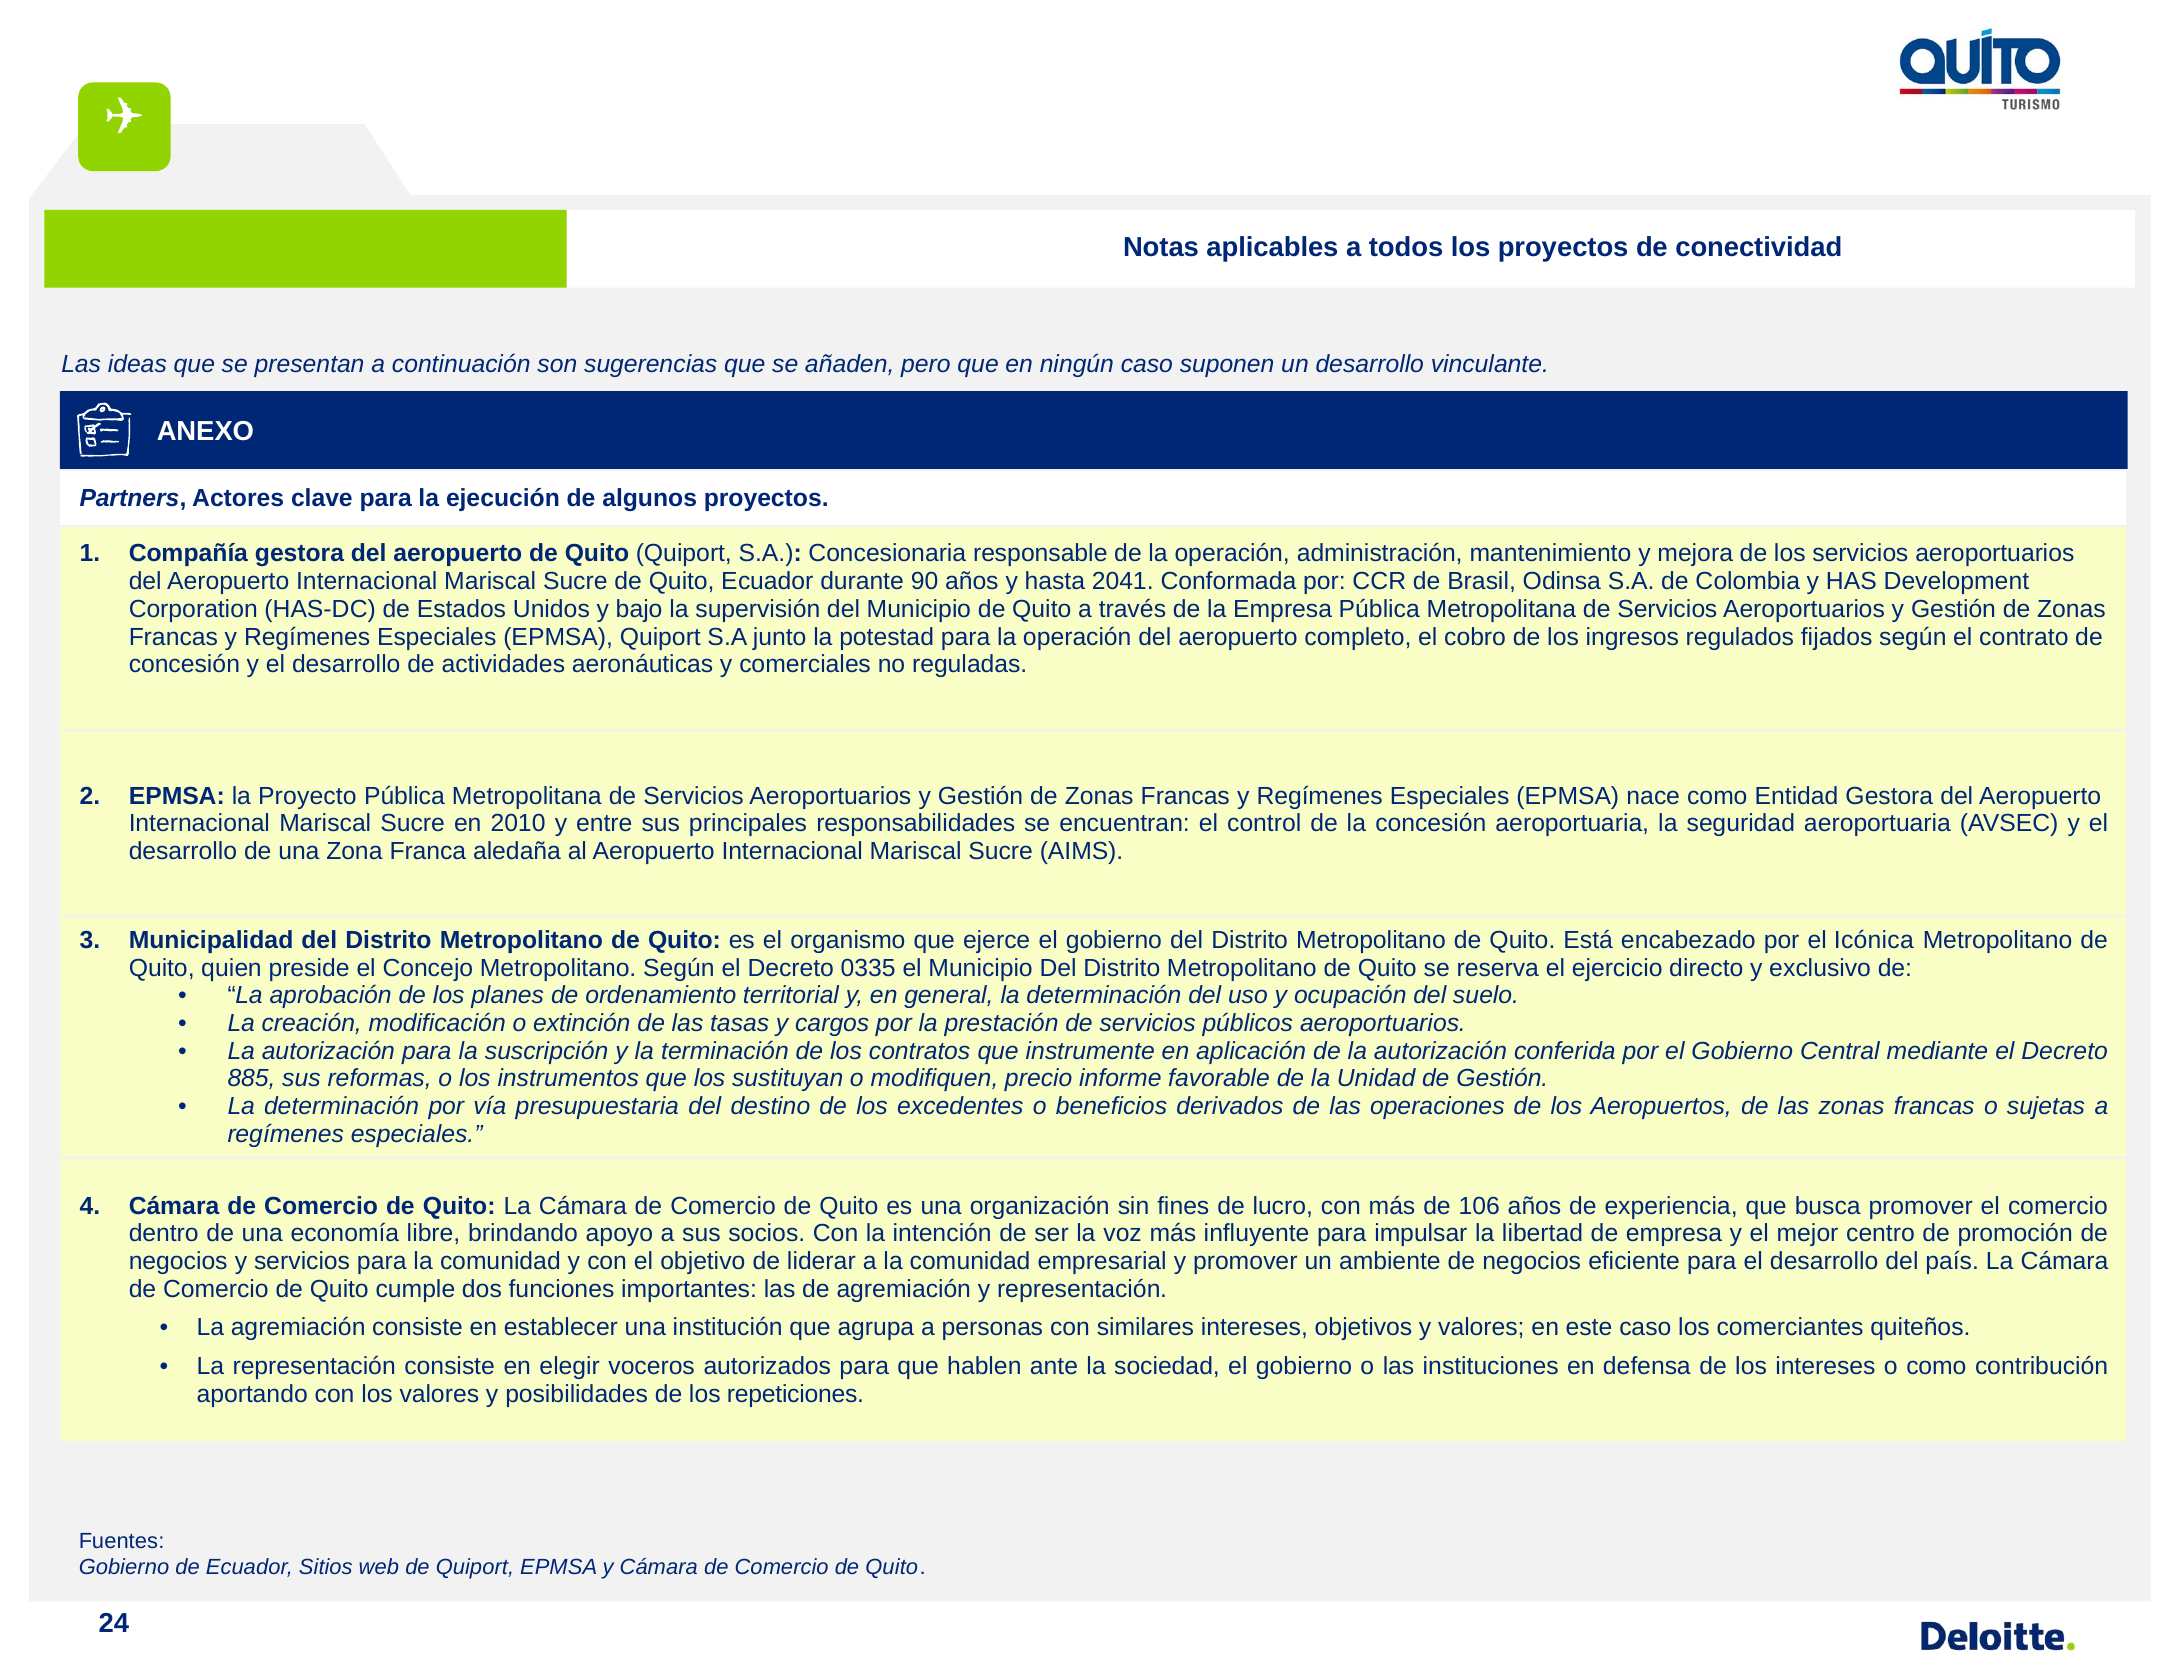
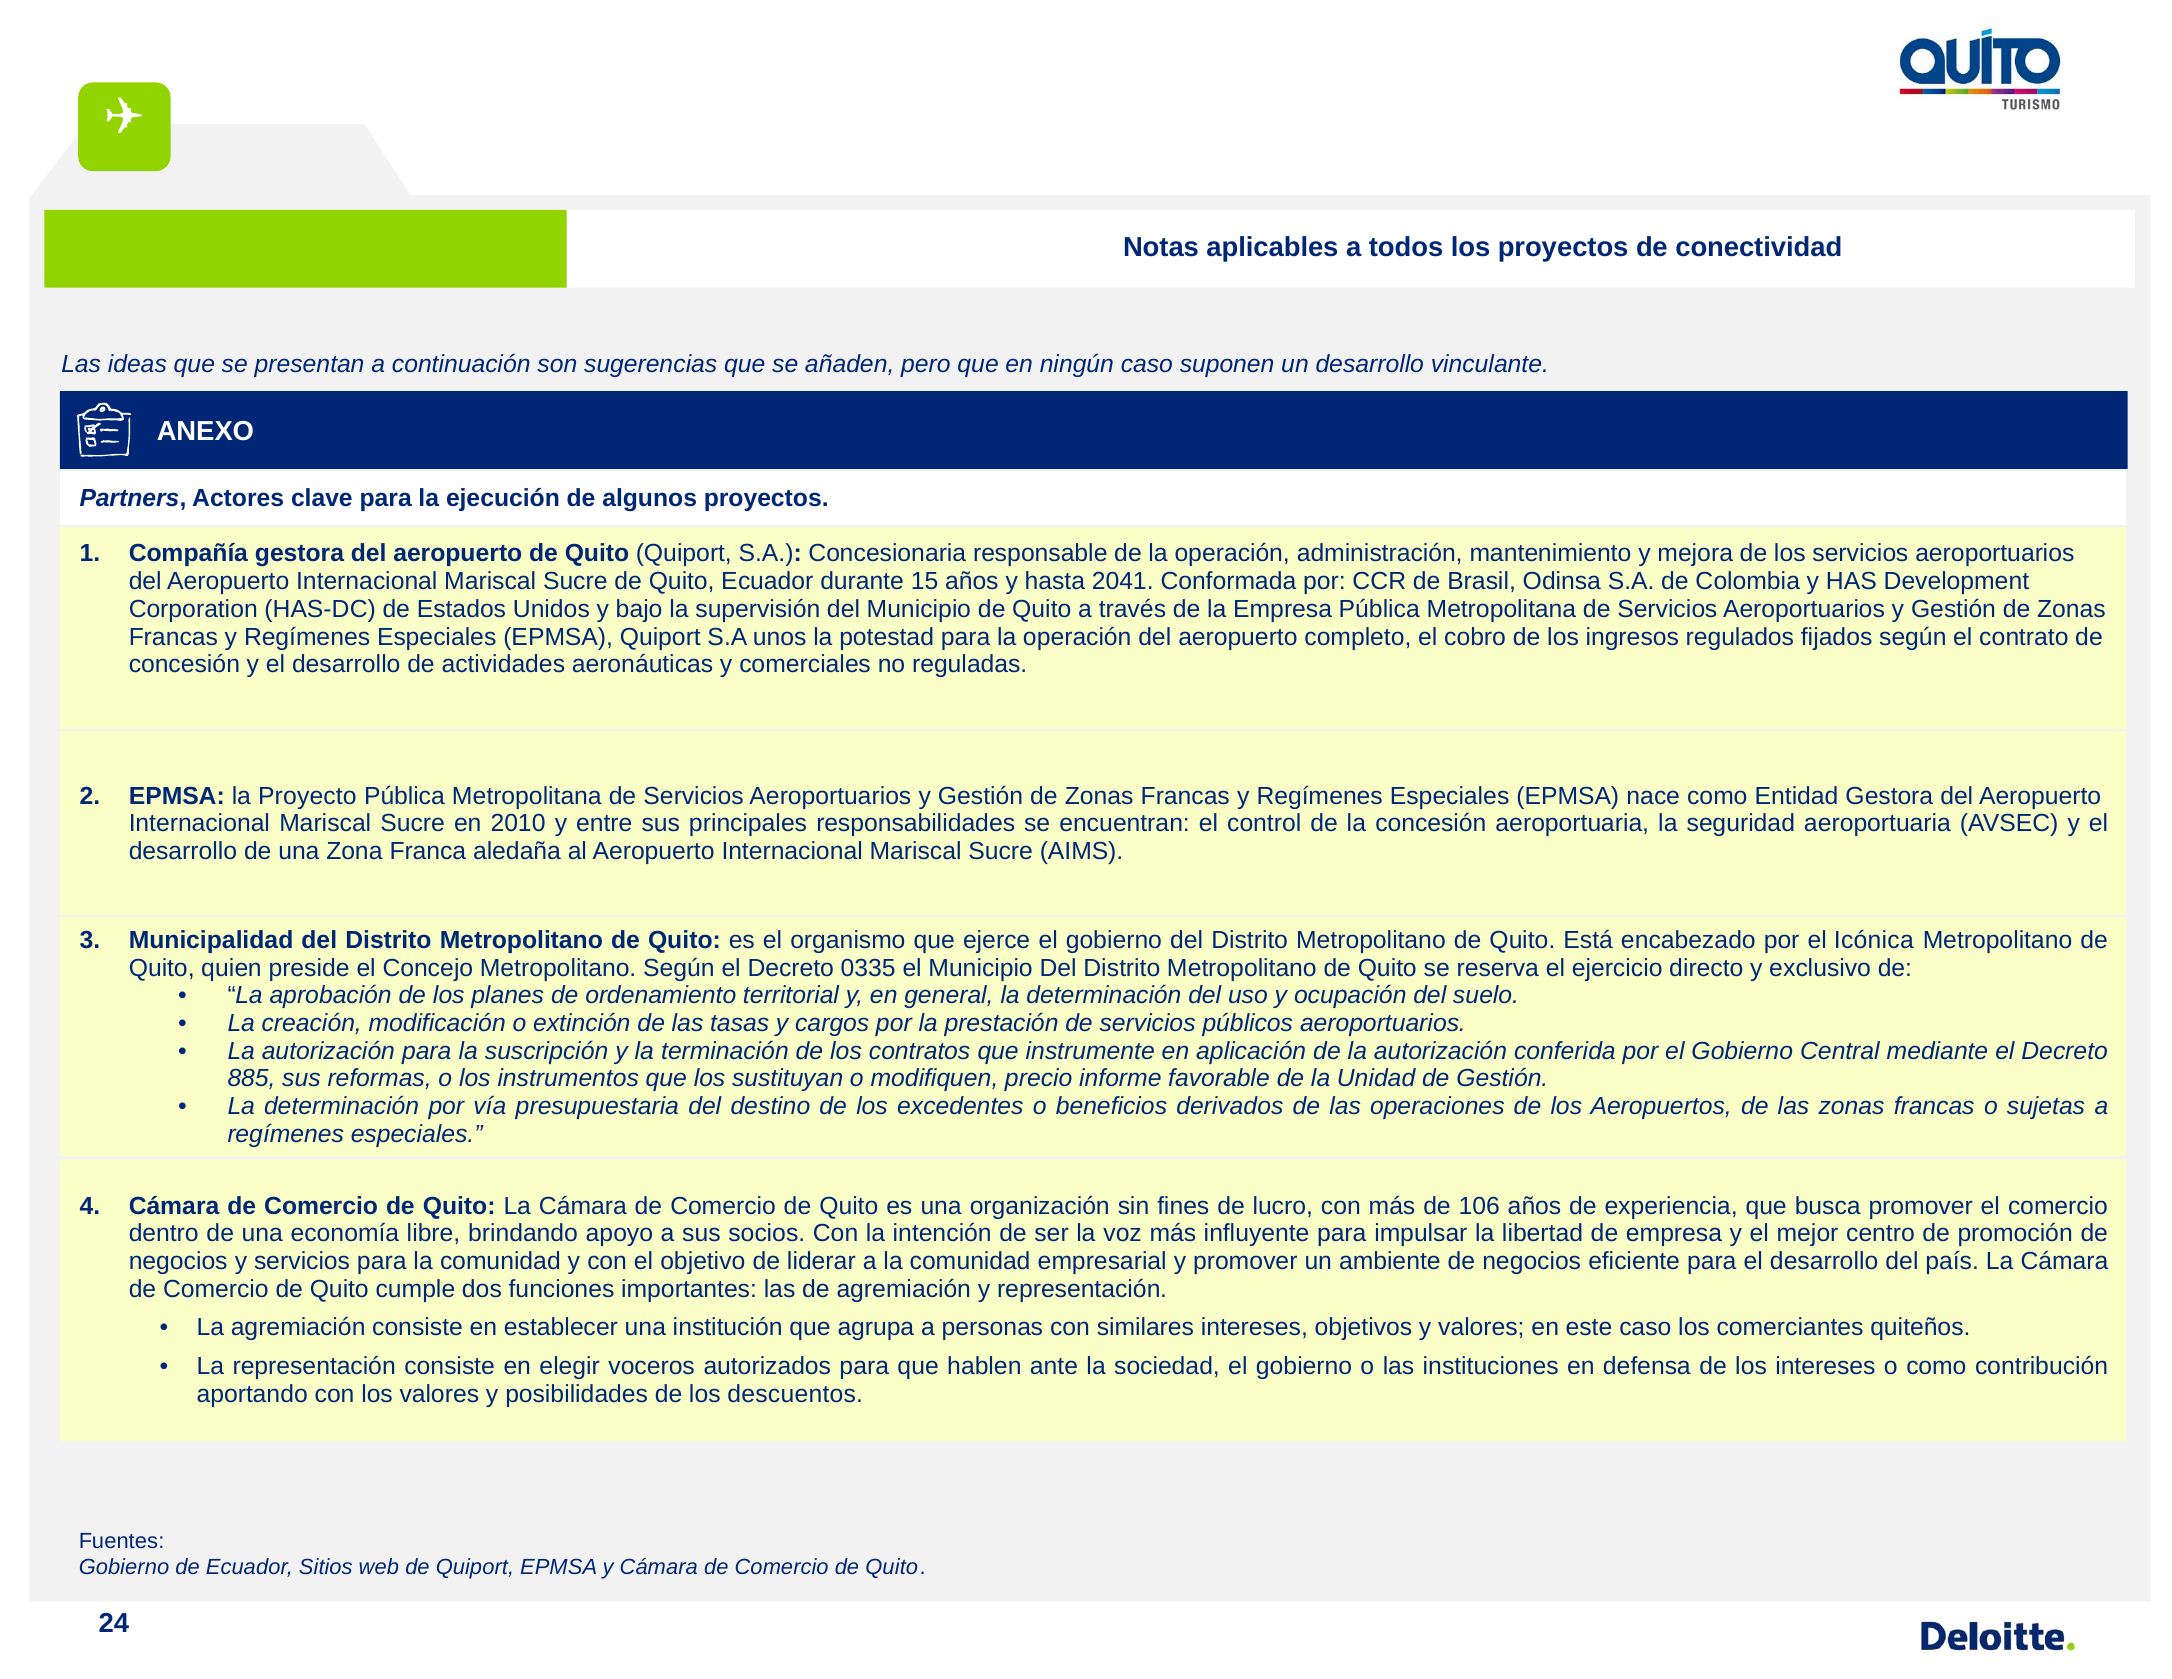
90: 90 -> 15
junto: junto -> unos
repeticiones: repeticiones -> descuentos
